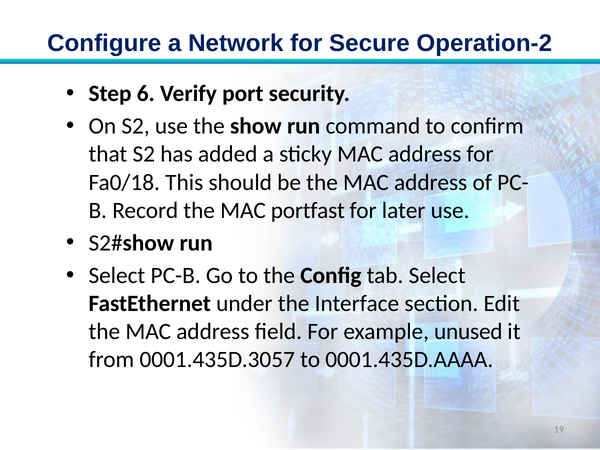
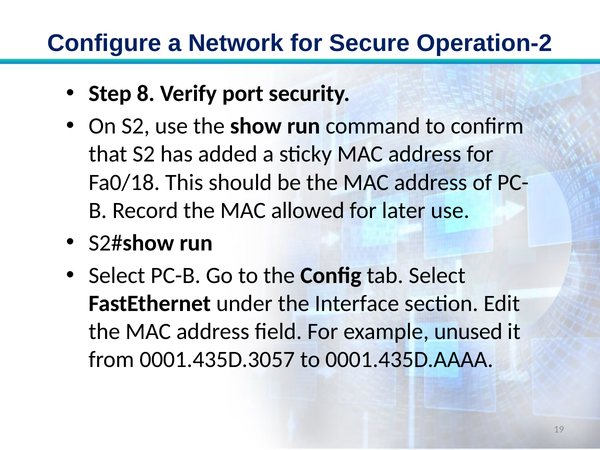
6: 6 -> 8
portfast: portfast -> allowed
